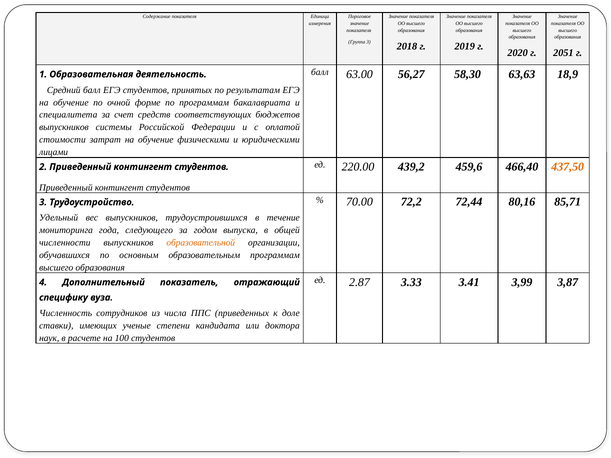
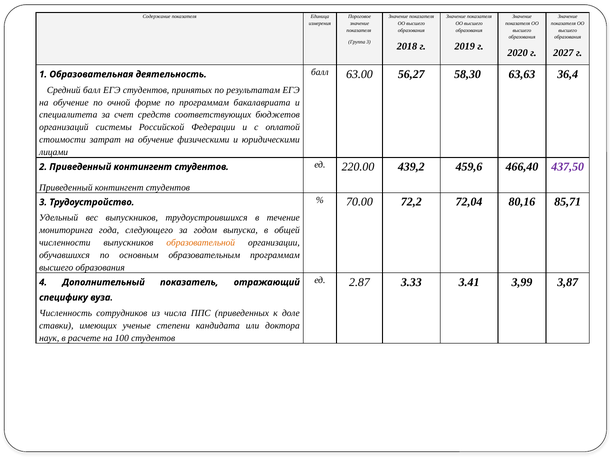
2051: 2051 -> 2027
18,9: 18,9 -> 36,4
выпускников at (64, 127): выпускников -> организаций
437,50 colour: orange -> purple
72,44: 72,44 -> 72,04
